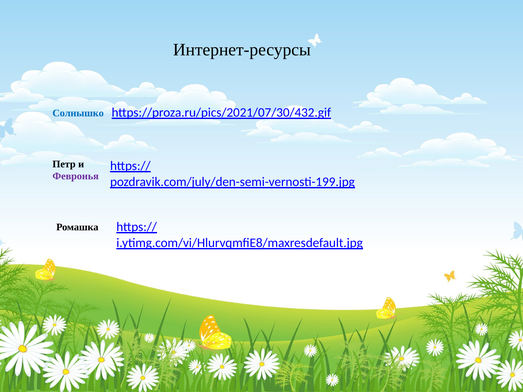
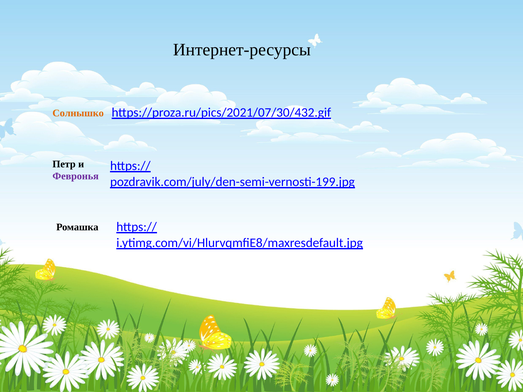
Солнышко colour: blue -> orange
